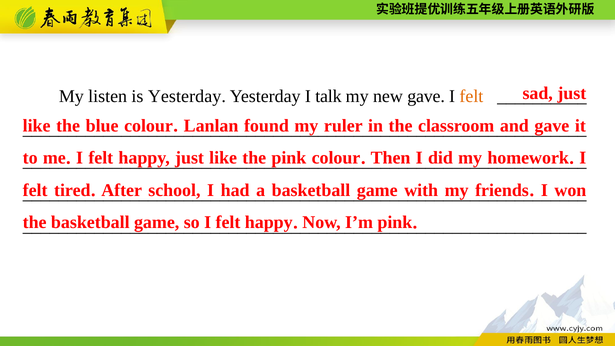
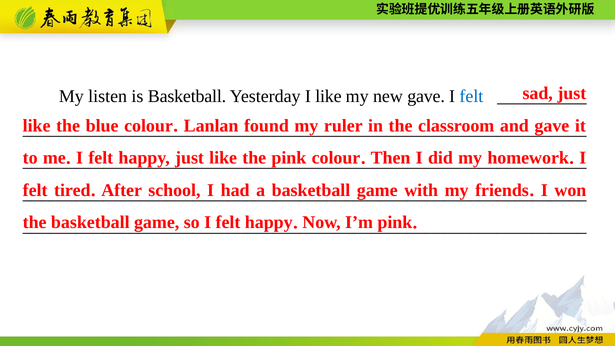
is Yesterday: Yesterday -> Basketball
I talk: talk -> like
felt at (471, 96) colour: orange -> blue
